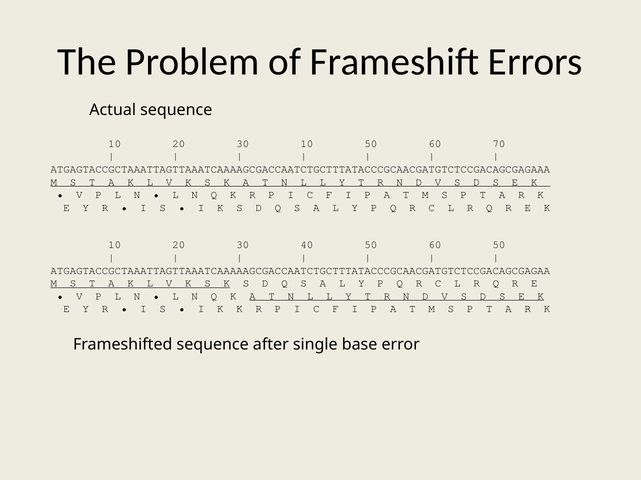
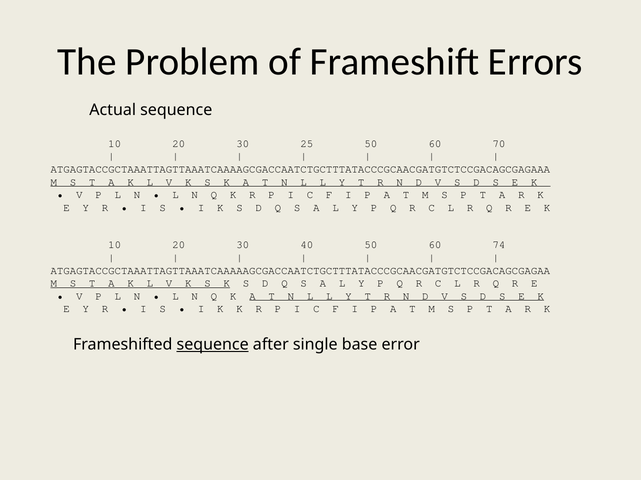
30 10: 10 -> 25
60 50: 50 -> 74
sequence at (213, 345) underline: none -> present
